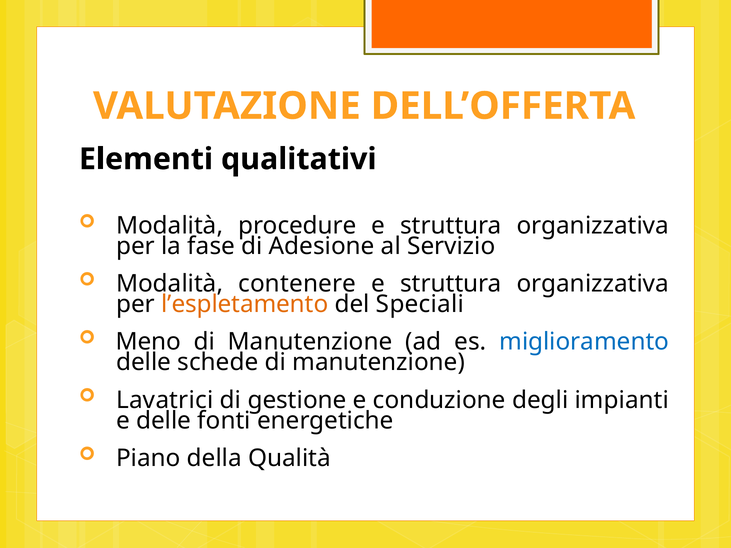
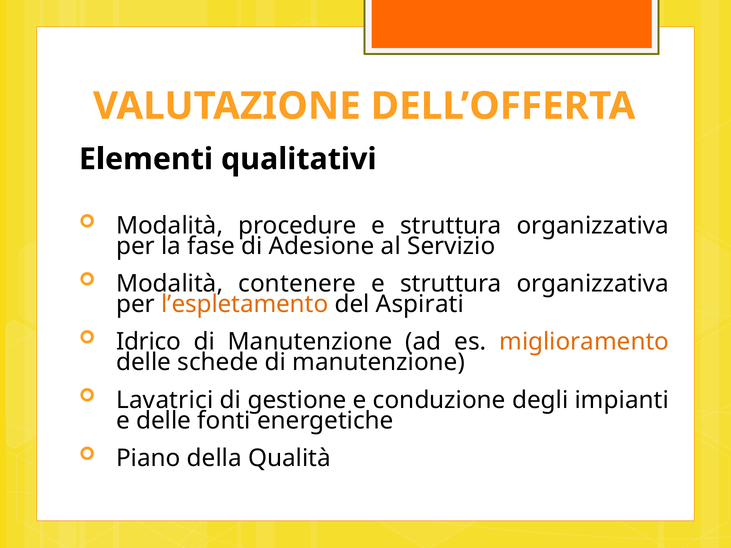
Speciali: Speciali -> Aspirati
Meno: Meno -> Idrico
miglioramento colour: blue -> orange
